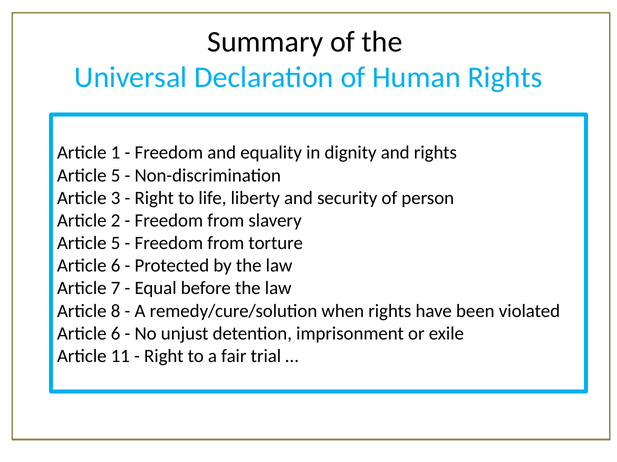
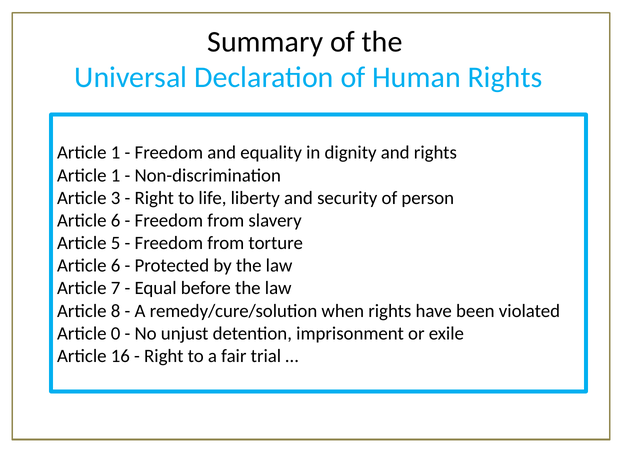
5 at (116, 176): 5 -> 1
2 at (116, 221): 2 -> 6
6 at (116, 334): 6 -> 0
11: 11 -> 16
